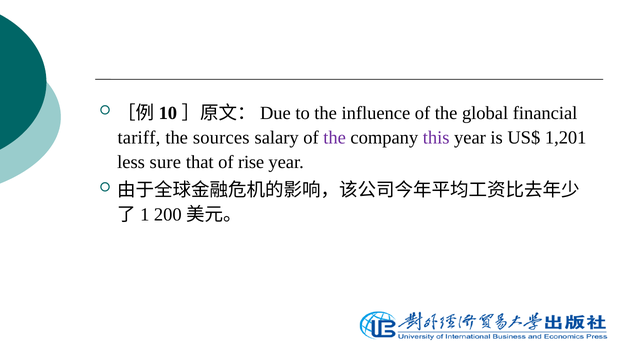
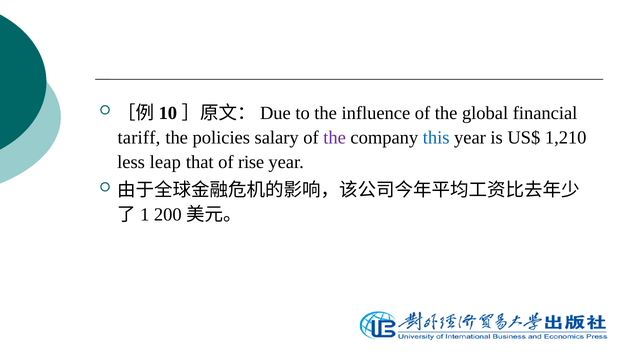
sources: sources -> policies
this colour: purple -> blue
1,201: 1,201 -> 1,210
sure: sure -> leap
